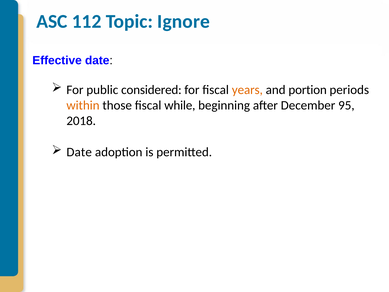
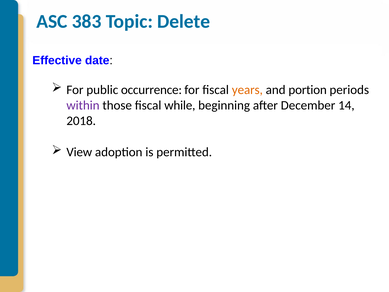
112: 112 -> 383
Ignore: Ignore -> Delete
considered: considered -> occurrence
within colour: orange -> purple
95: 95 -> 14
Date at (79, 152): Date -> View
